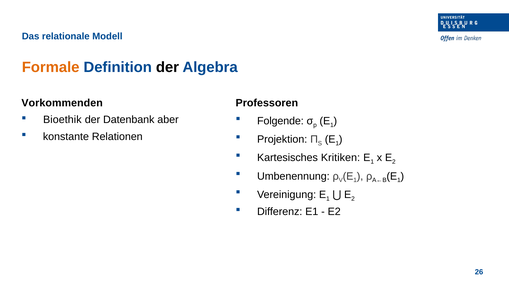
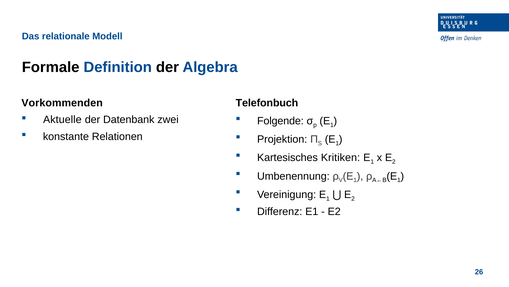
Formale colour: orange -> black
Professoren: Professoren -> Telefonbuch
Bioethik: Bioethik -> Aktuelle
aber: aber -> zwei
